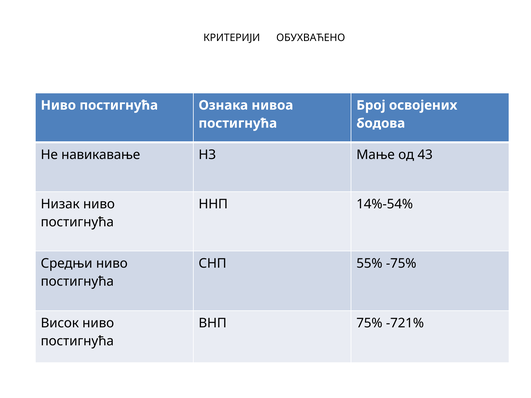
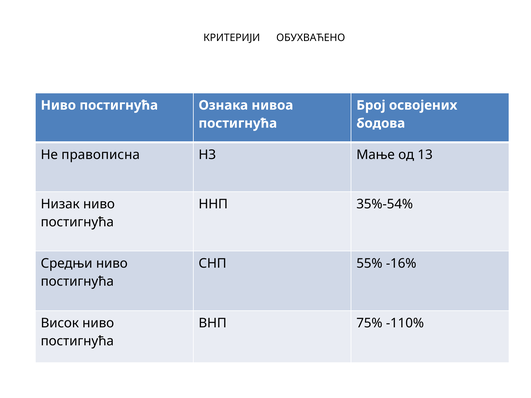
навикавање: навикавање -> правописна
43: 43 -> 13
14%-54%: 14%-54% -> 35%-54%
-75%: -75% -> -16%
-721%: -721% -> -110%
